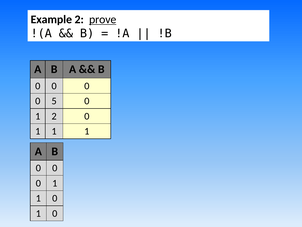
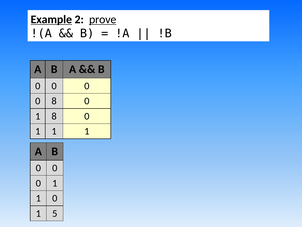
Example underline: none -> present
0 5: 5 -> 8
1 2: 2 -> 8
0 at (55, 213): 0 -> 5
